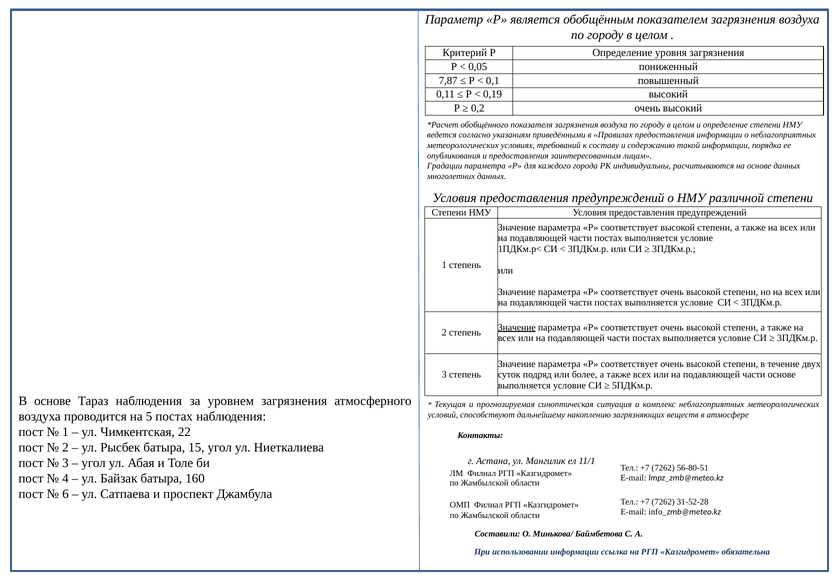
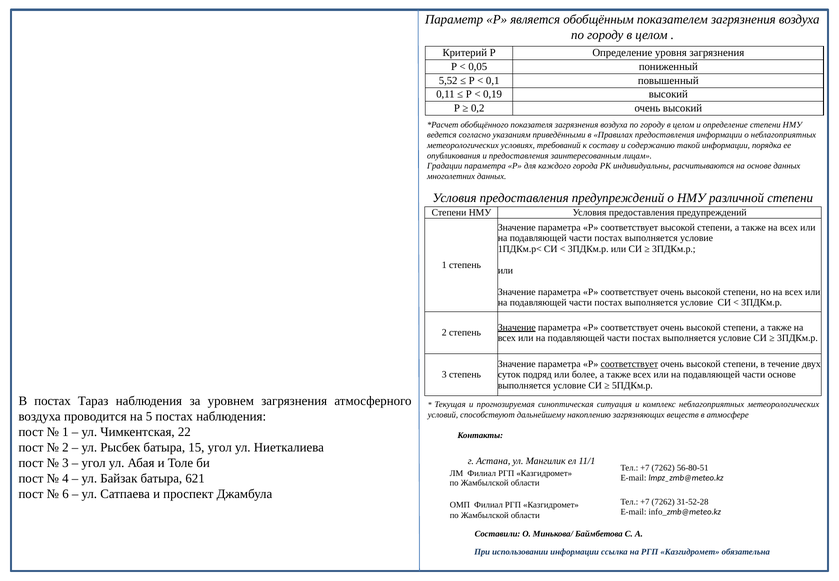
7,87: 7,87 -> 5,52
соответствует at (629, 364) underline: none -> present
В основе: основе -> постах
160: 160 -> 621
